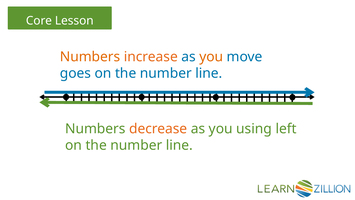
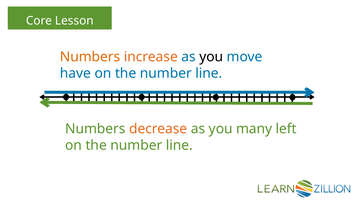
you at (211, 57) colour: orange -> black
goes: goes -> have
using: using -> many
